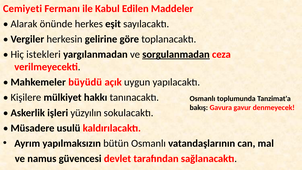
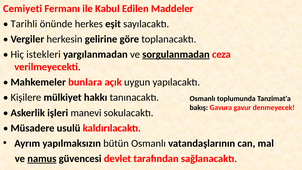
Alarak: Alarak -> Tarihli
büyüdü: büyüdü -> bunlara
yüzyılın: yüzyılın -> manevi
namus underline: none -> present
